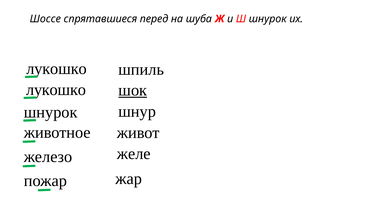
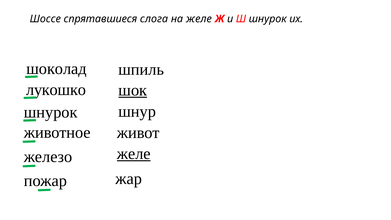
перед: перед -> слога
на шуба: шуба -> желе
лукошко at (57, 69): лукошко -> шоколад
желе at (134, 154) underline: none -> present
